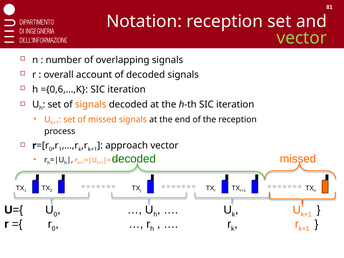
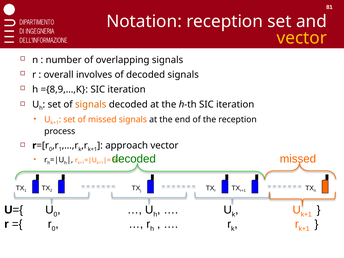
vector at (302, 38) colour: light green -> yellow
account: account -> involves
={0,6,…,K: ={0,6,…,K -> ={8,9,…,K
